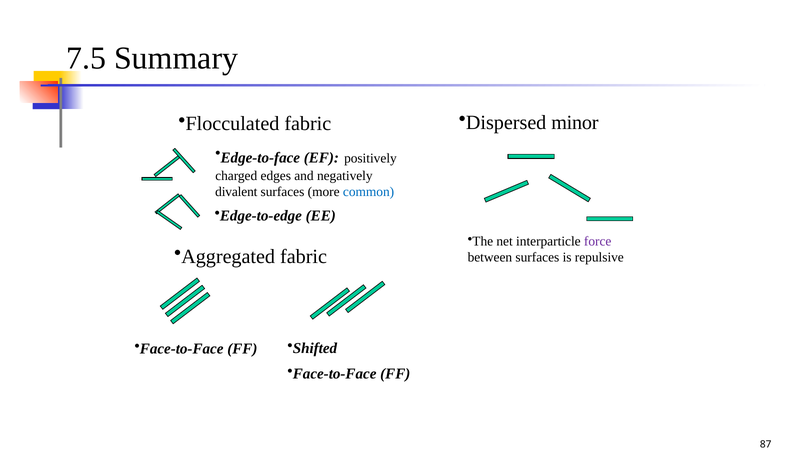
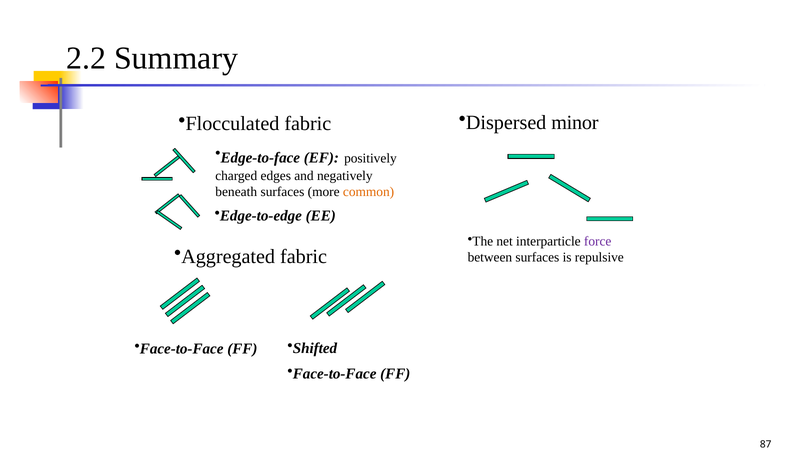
7.5: 7.5 -> 2.2
divalent: divalent -> beneath
common colour: blue -> orange
